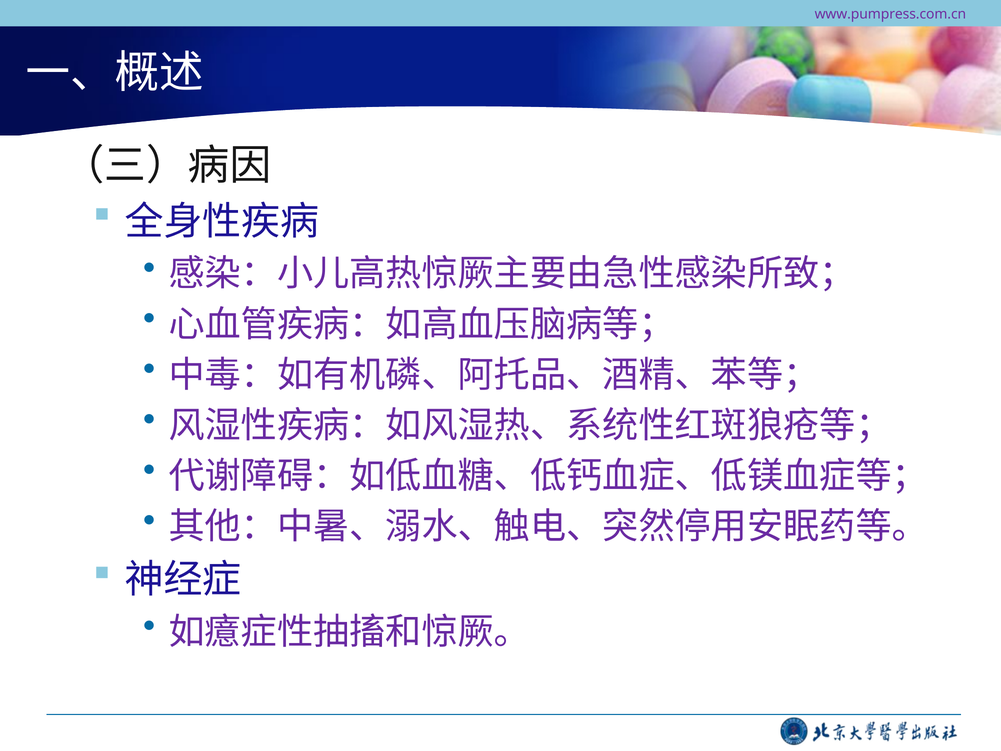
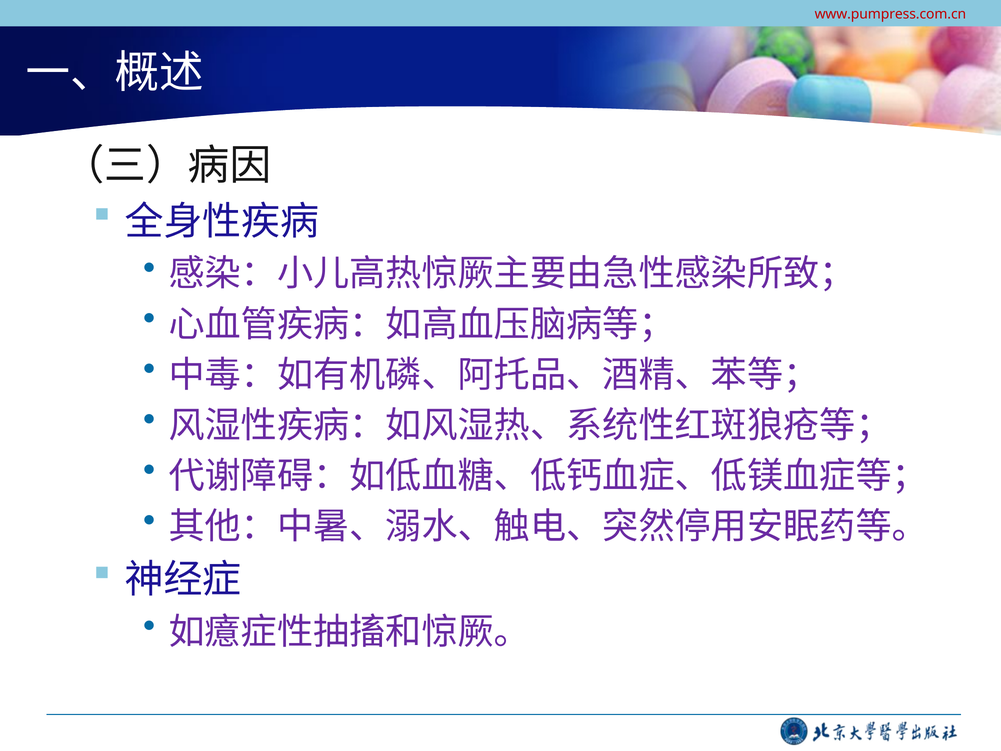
www.pumpress.com.cn colour: purple -> red
